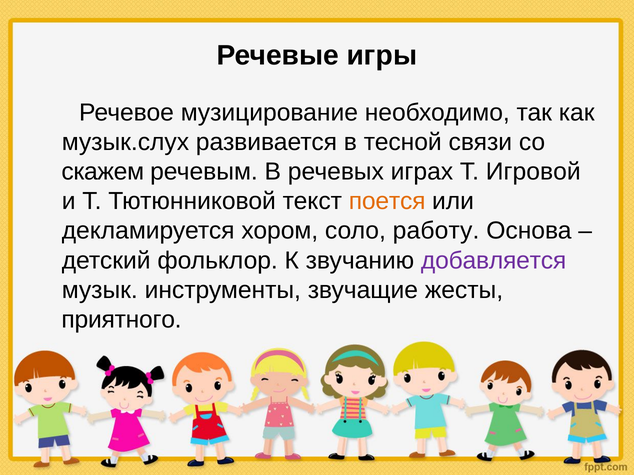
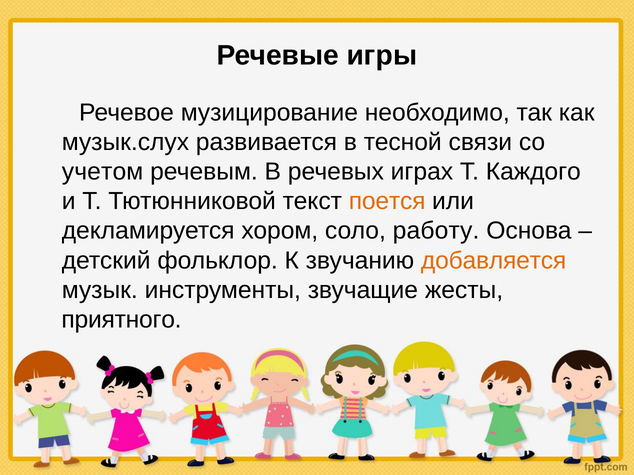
скажем: скажем -> учетом
Игровой: Игровой -> Каждого
добавляется colour: purple -> orange
